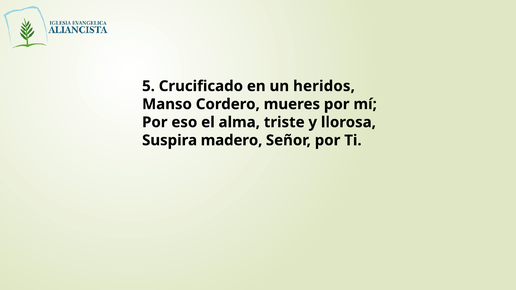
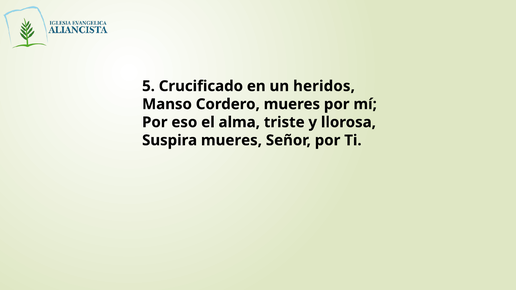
Suspira madero: madero -> mueres
